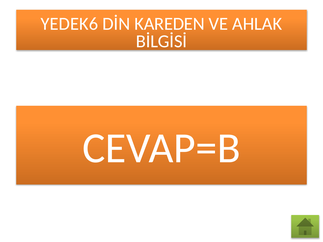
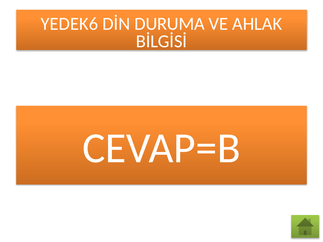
KAREDEN: KAREDEN -> DURUMA
